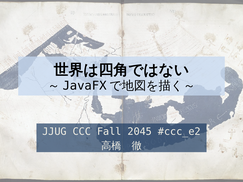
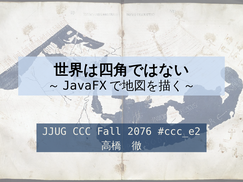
2045: 2045 -> 2076
